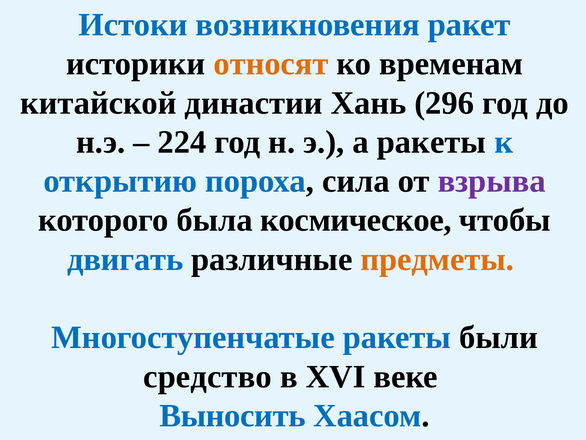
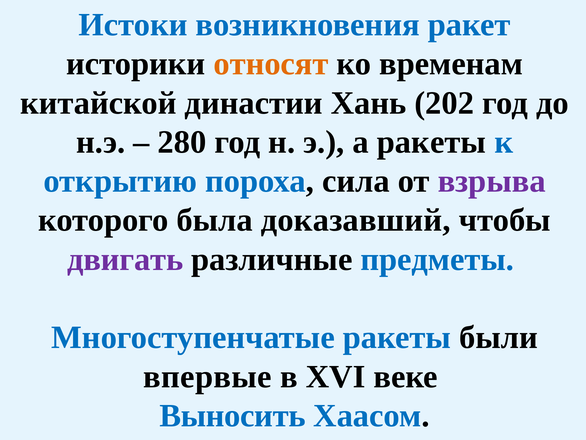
296: 296 -> 202
224: 224 -> 280
космическое: космическое -> доказавший
двигать colour: blue -> purple
предметы colour: orange -> blue
средство: средство -> впервые
